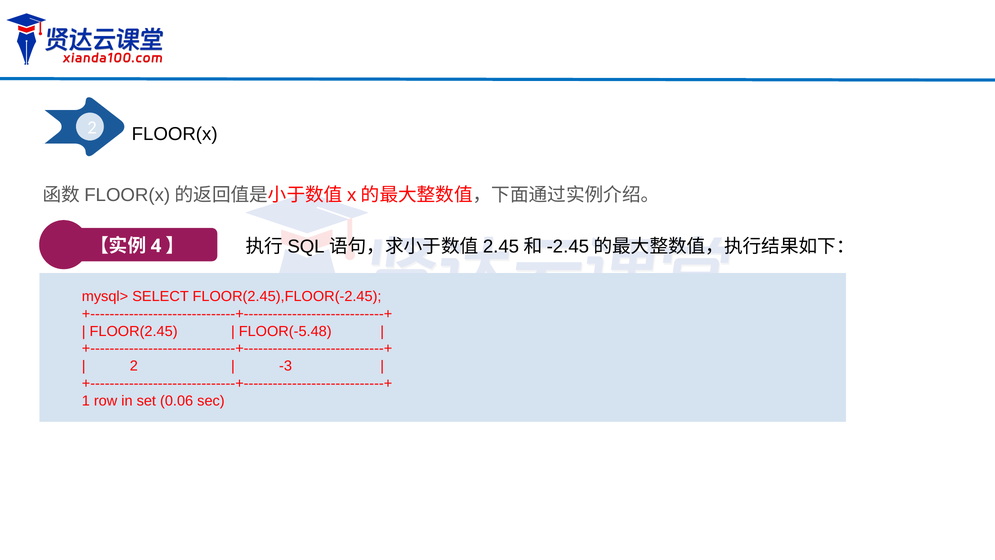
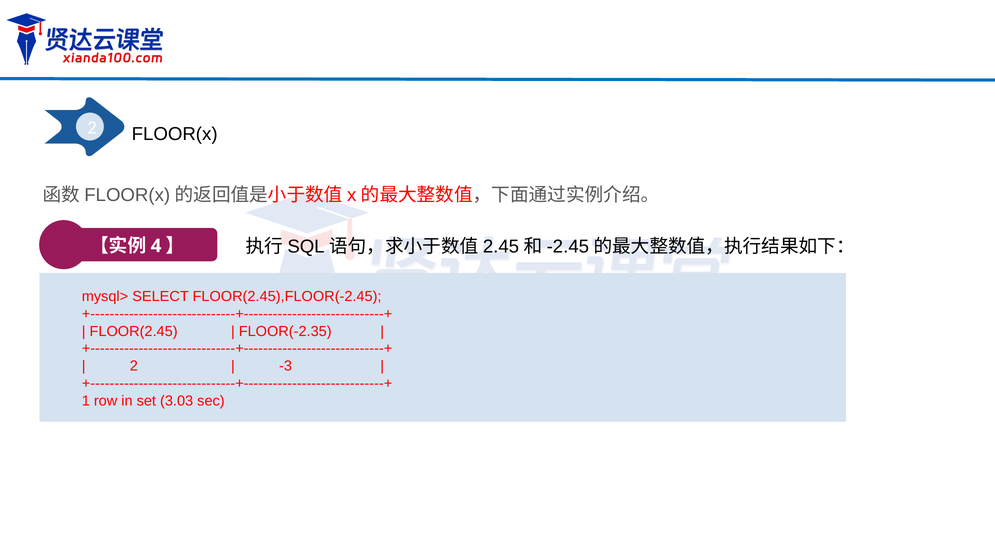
FLOOR(-5.48: FLOOR(-5.48 -> FLOOR(-2.35
0.06: 0.06 -> 3.03
